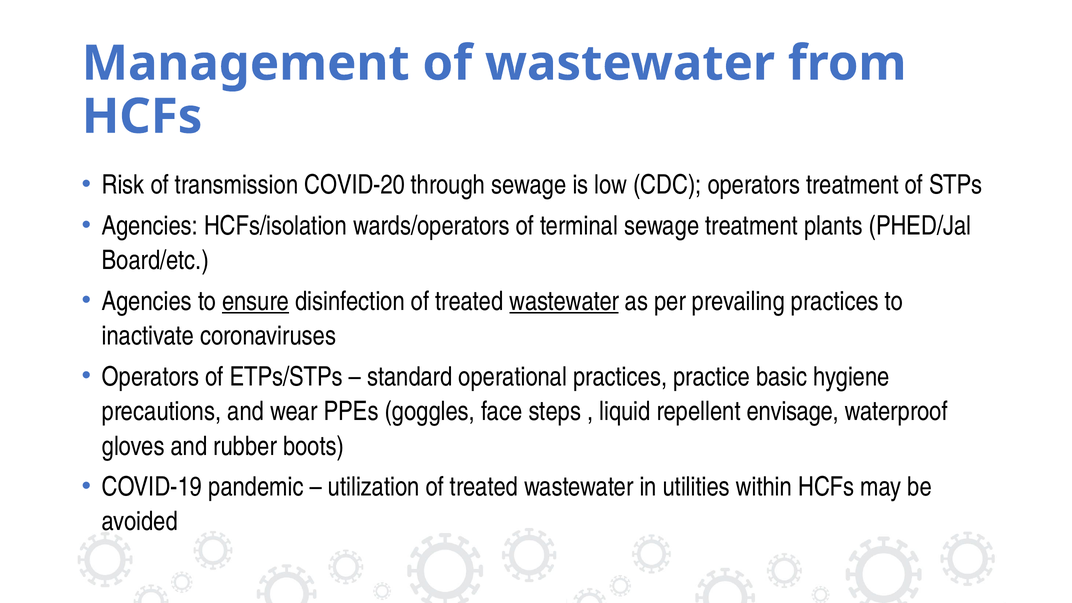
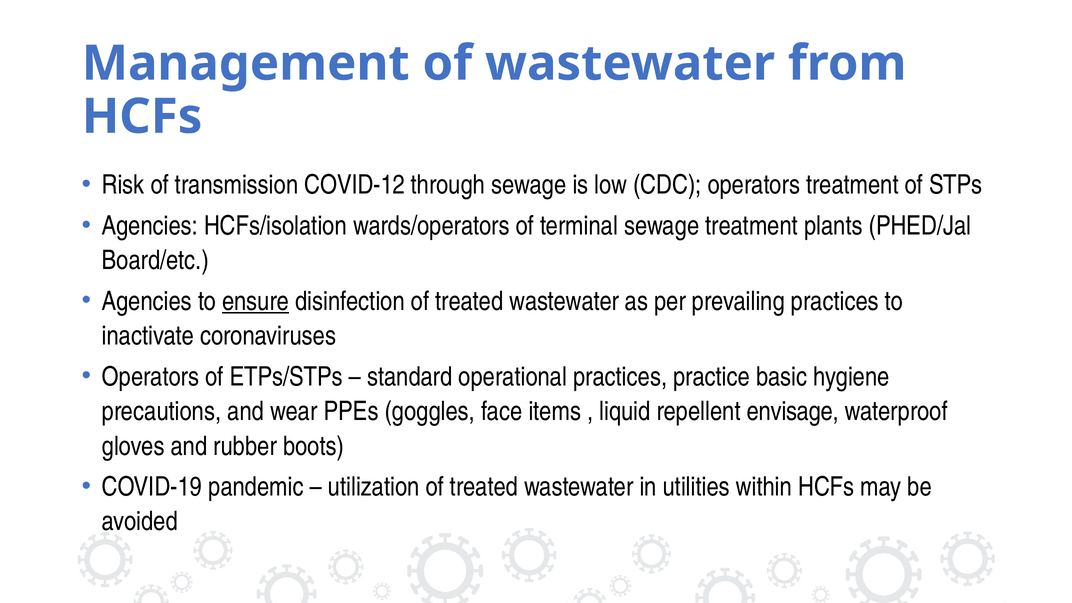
COVID-20: COVID-20 -> COVID-12
wastewater at (564, 301) underline: present -> none
steps: steps -> items
